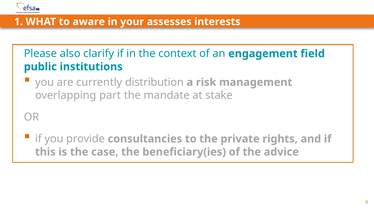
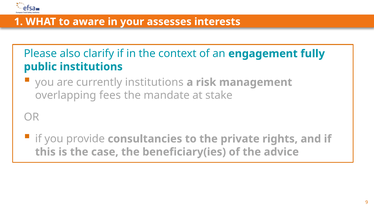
field: field -> fully
currently distribution: distribution -> institutions
part: part -> fees
